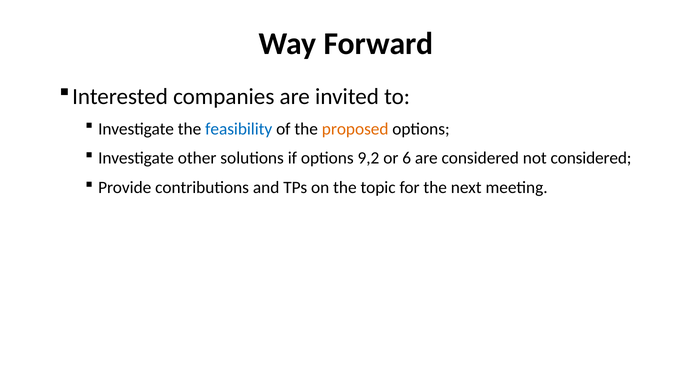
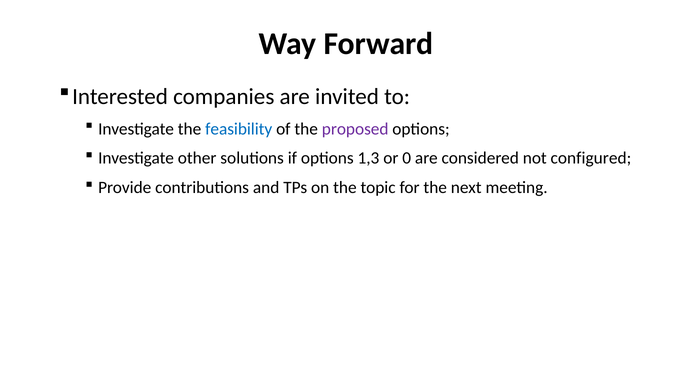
proposed colour: orange -> purple
9,2: 9,2 -> 1,3
6: 6 -> 0
not considered: considered -> configured
